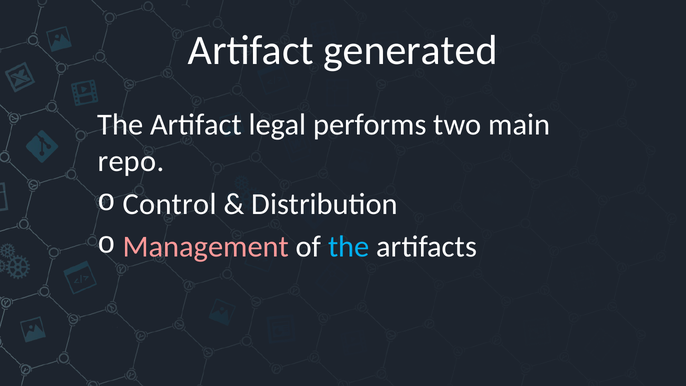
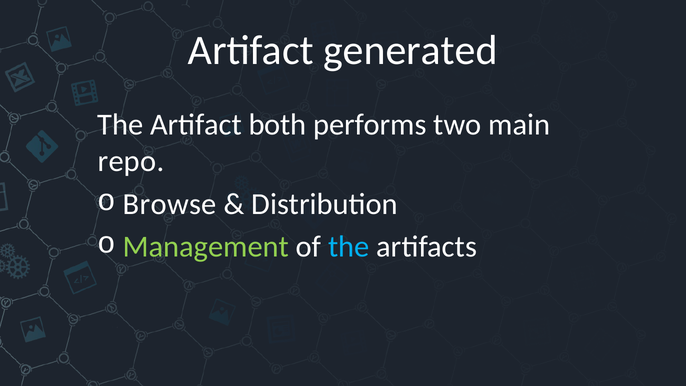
legal: legal -> both
Control: Control -> Browse
Management colour: pink -> light green
